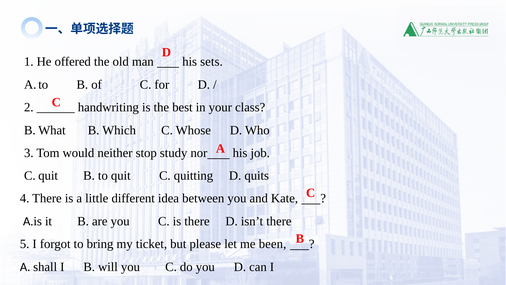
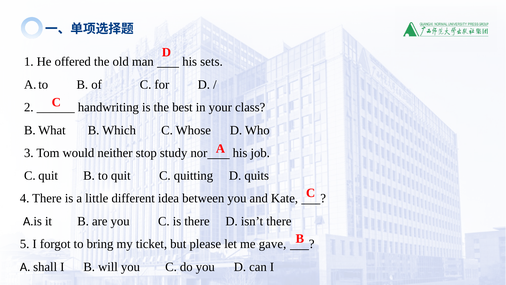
been: been -> gave
